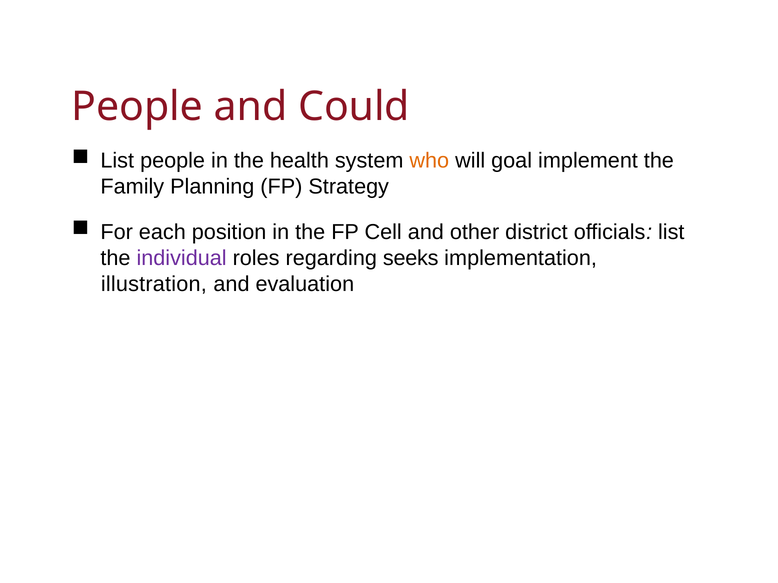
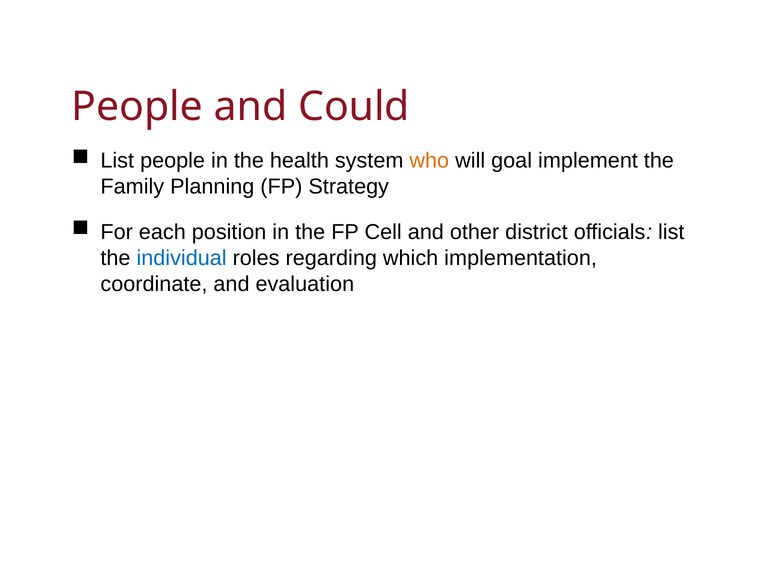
individual colour: purple -> blue
seeks: seeks -> which
illustration: illustration -> coordinate
